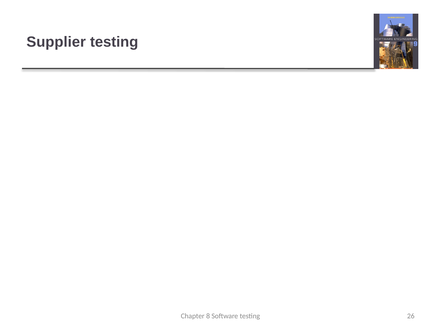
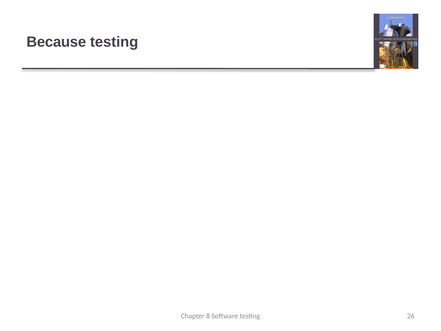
Supplier: Supplier -> Because
